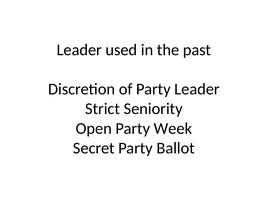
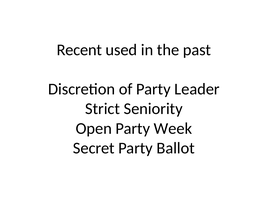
Leader at (79, 50): Leader -> Recent
